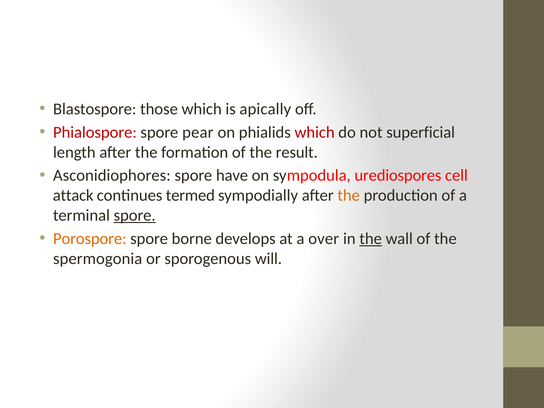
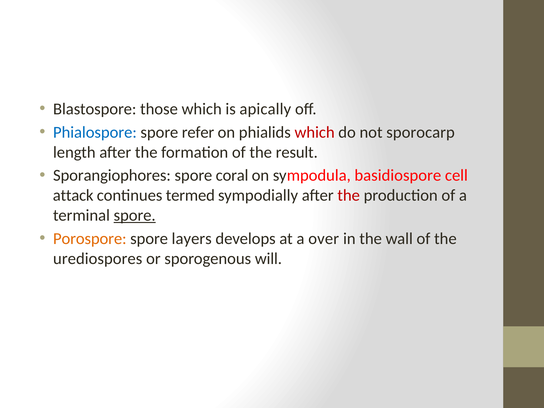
Phialospore colour: red -> blue
pear: pear -> refer
superficial: superficial -> sporocarp
Asconidiophores: Asconidiophores -> Sporangiophores
have: have -> coral
urediospores: urediospores -> basidiospore
the at (349, 195) colour: orange -> red
borne: borne -> layers
the at (371, 239) underline: present -> none
spermogonia: spermogonia -> urediospores
